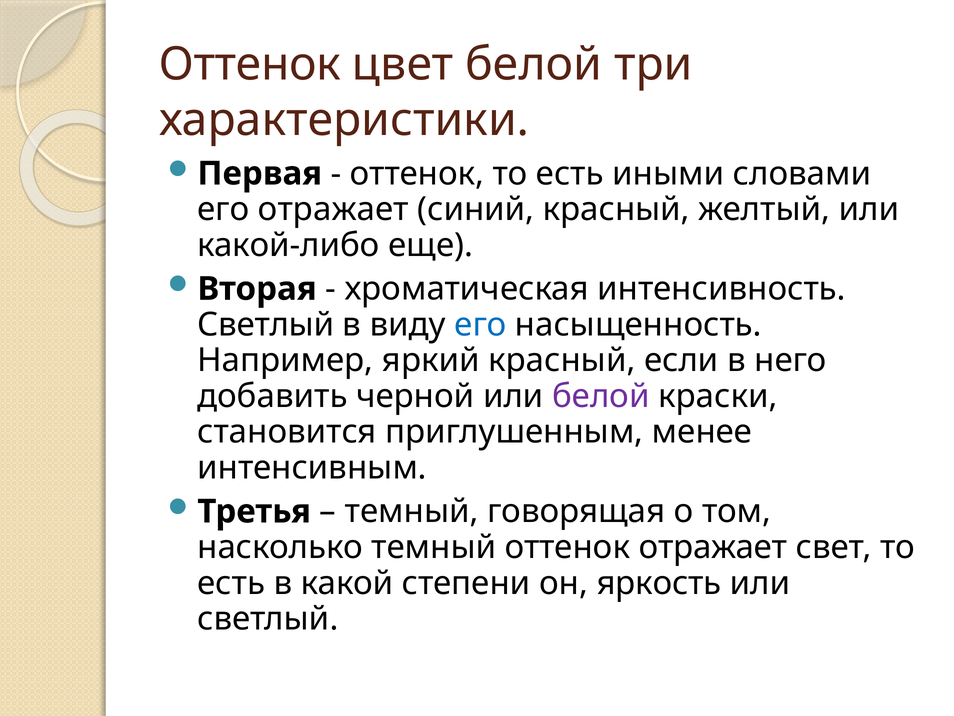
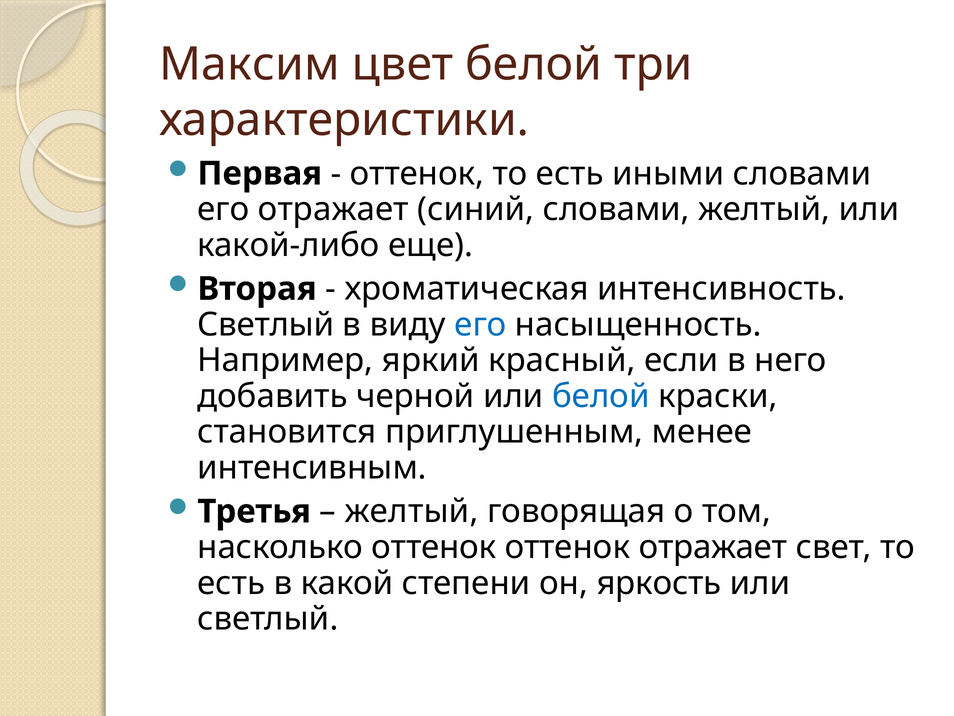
Оттенок at (250, 64): Оттенок -> Максим
синий красный: красный -> словами
белой at (601, 396) colour: purple -> blue
темный at (412, 511): темный -> желтый
насколько темный: темный -> оттенок
